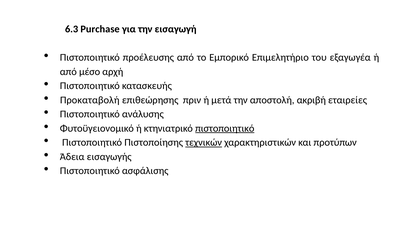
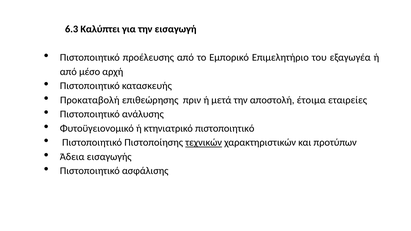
Purchase: Purchase -> Καλύπτει
ακριβή: ακριβή -> έτοιμα
πιστοποιητικό at (225, 128) underline: present -> none
